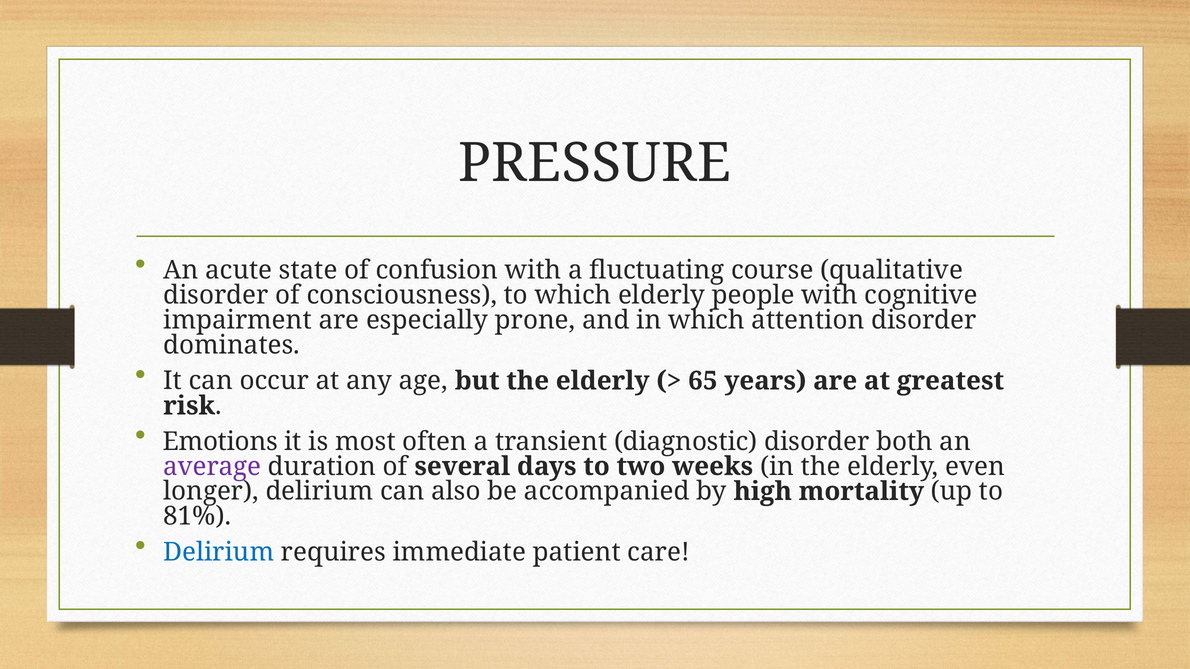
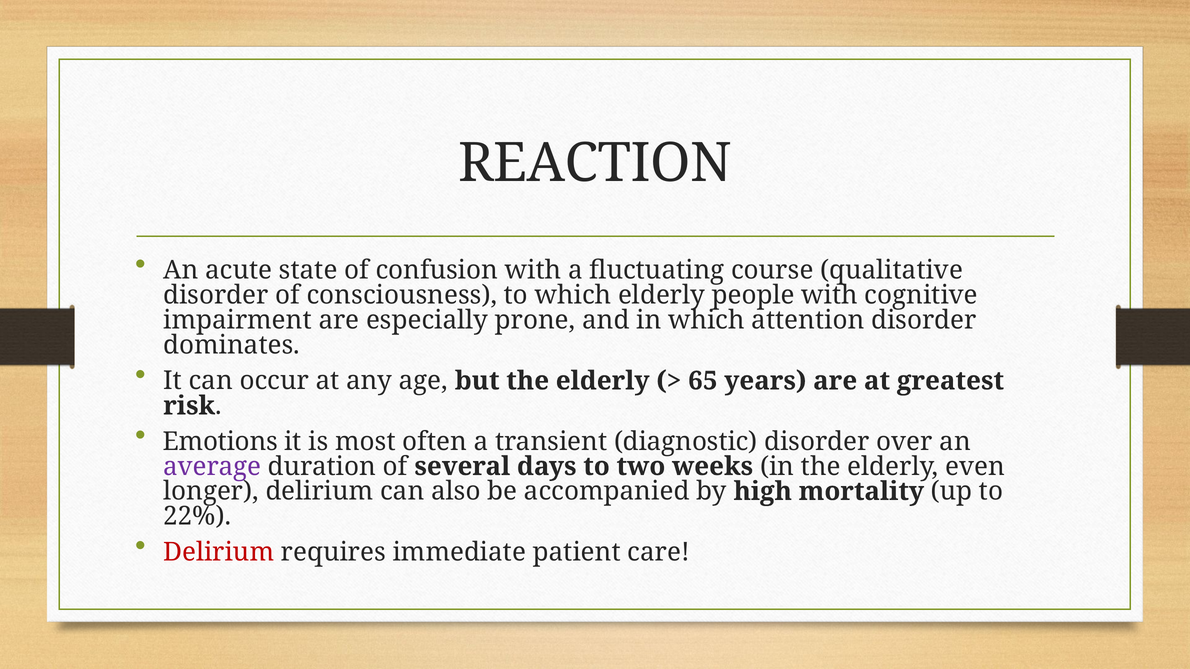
PRESSURE: PRESSURE -> REACTION
both: both -> over
81%: 81% -> 22%
Delirium at (219, 552) colour: blue -> red
